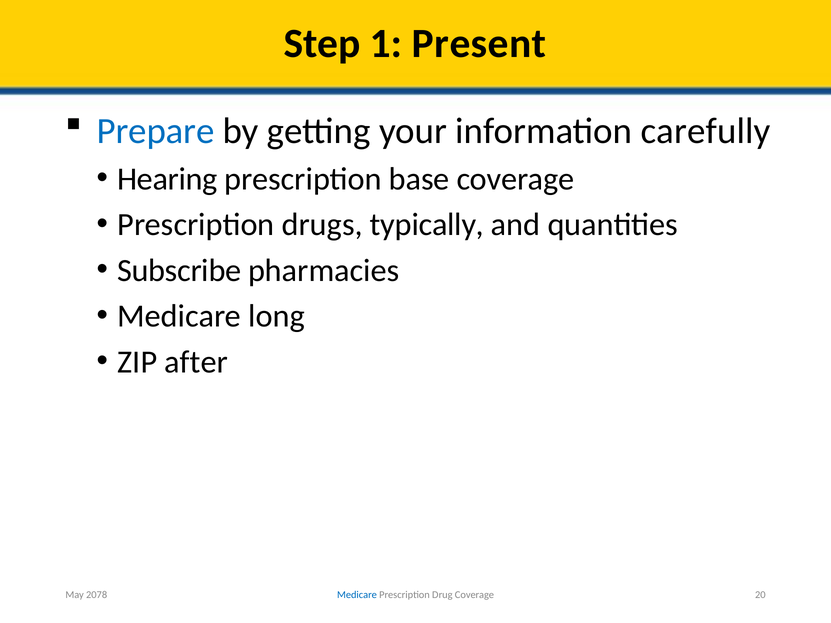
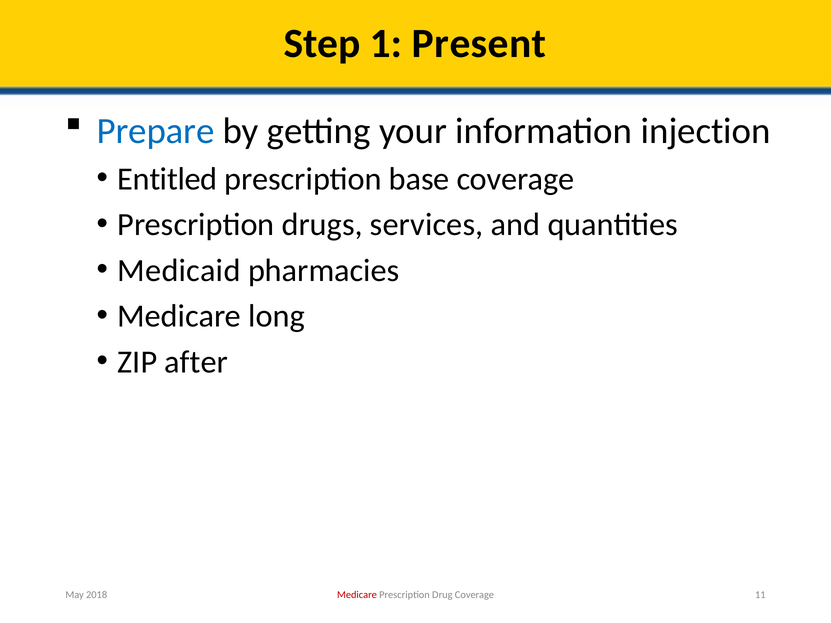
carefully: carefully -> injection
Hearing: Hearing -> Entitled
typically: typically -> services
Subscribe: Subscribe -> Medicaid
Medicare at (357, 595) colour: blue -> red
20: 20 -> 11
2078: 2078 -> 2018
